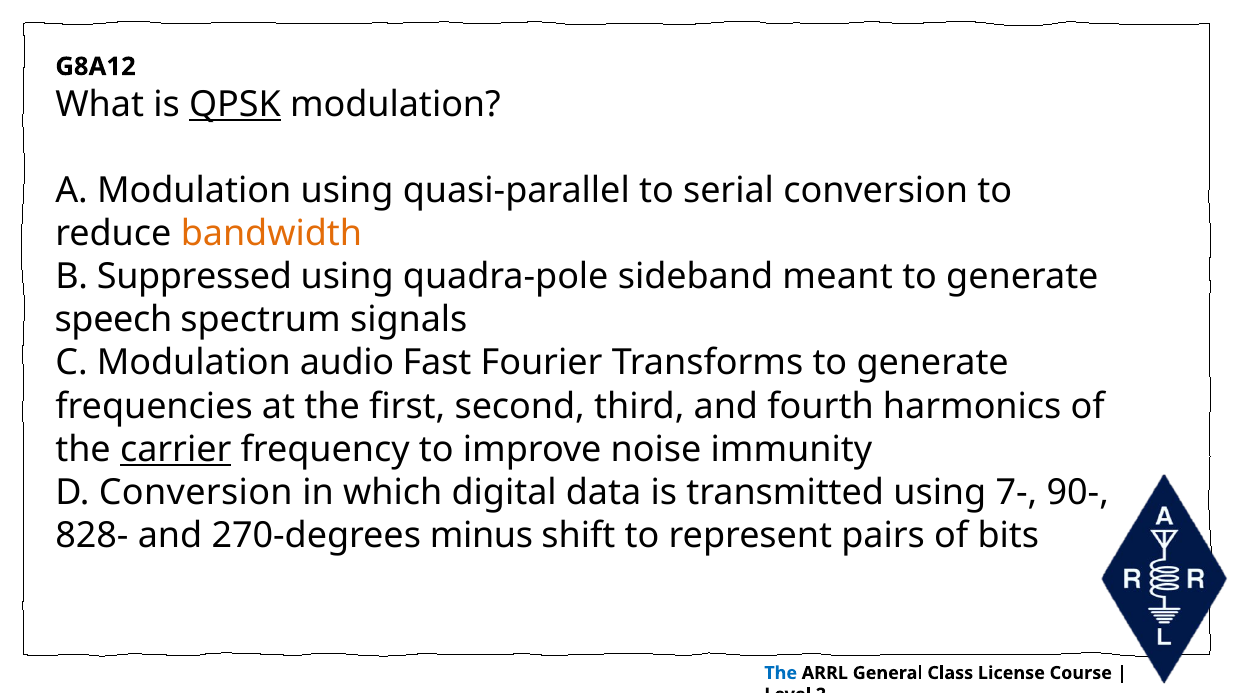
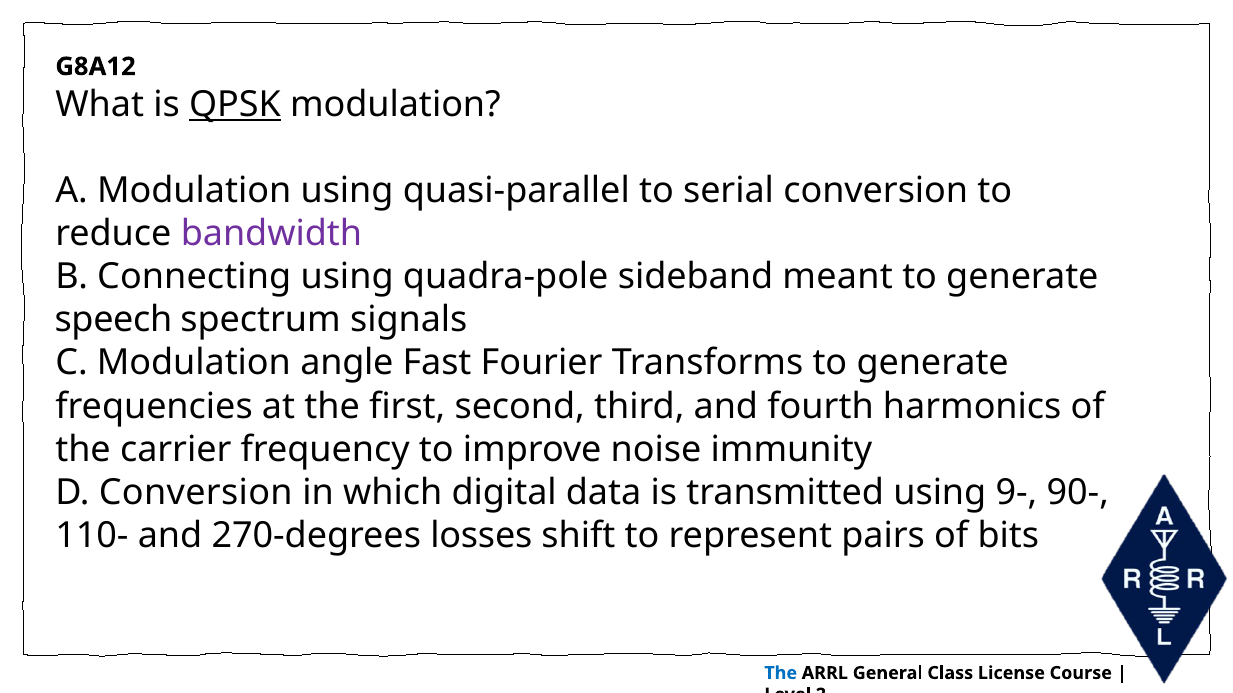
bandwidth colour: orange -> purple
Suppressed: Suppressed -> Connecting
audio: audio -> angle
carrier underline: present -> none
7-: 7- -> 9-
828-: 828- -> 110-
minus: minus -> losses
